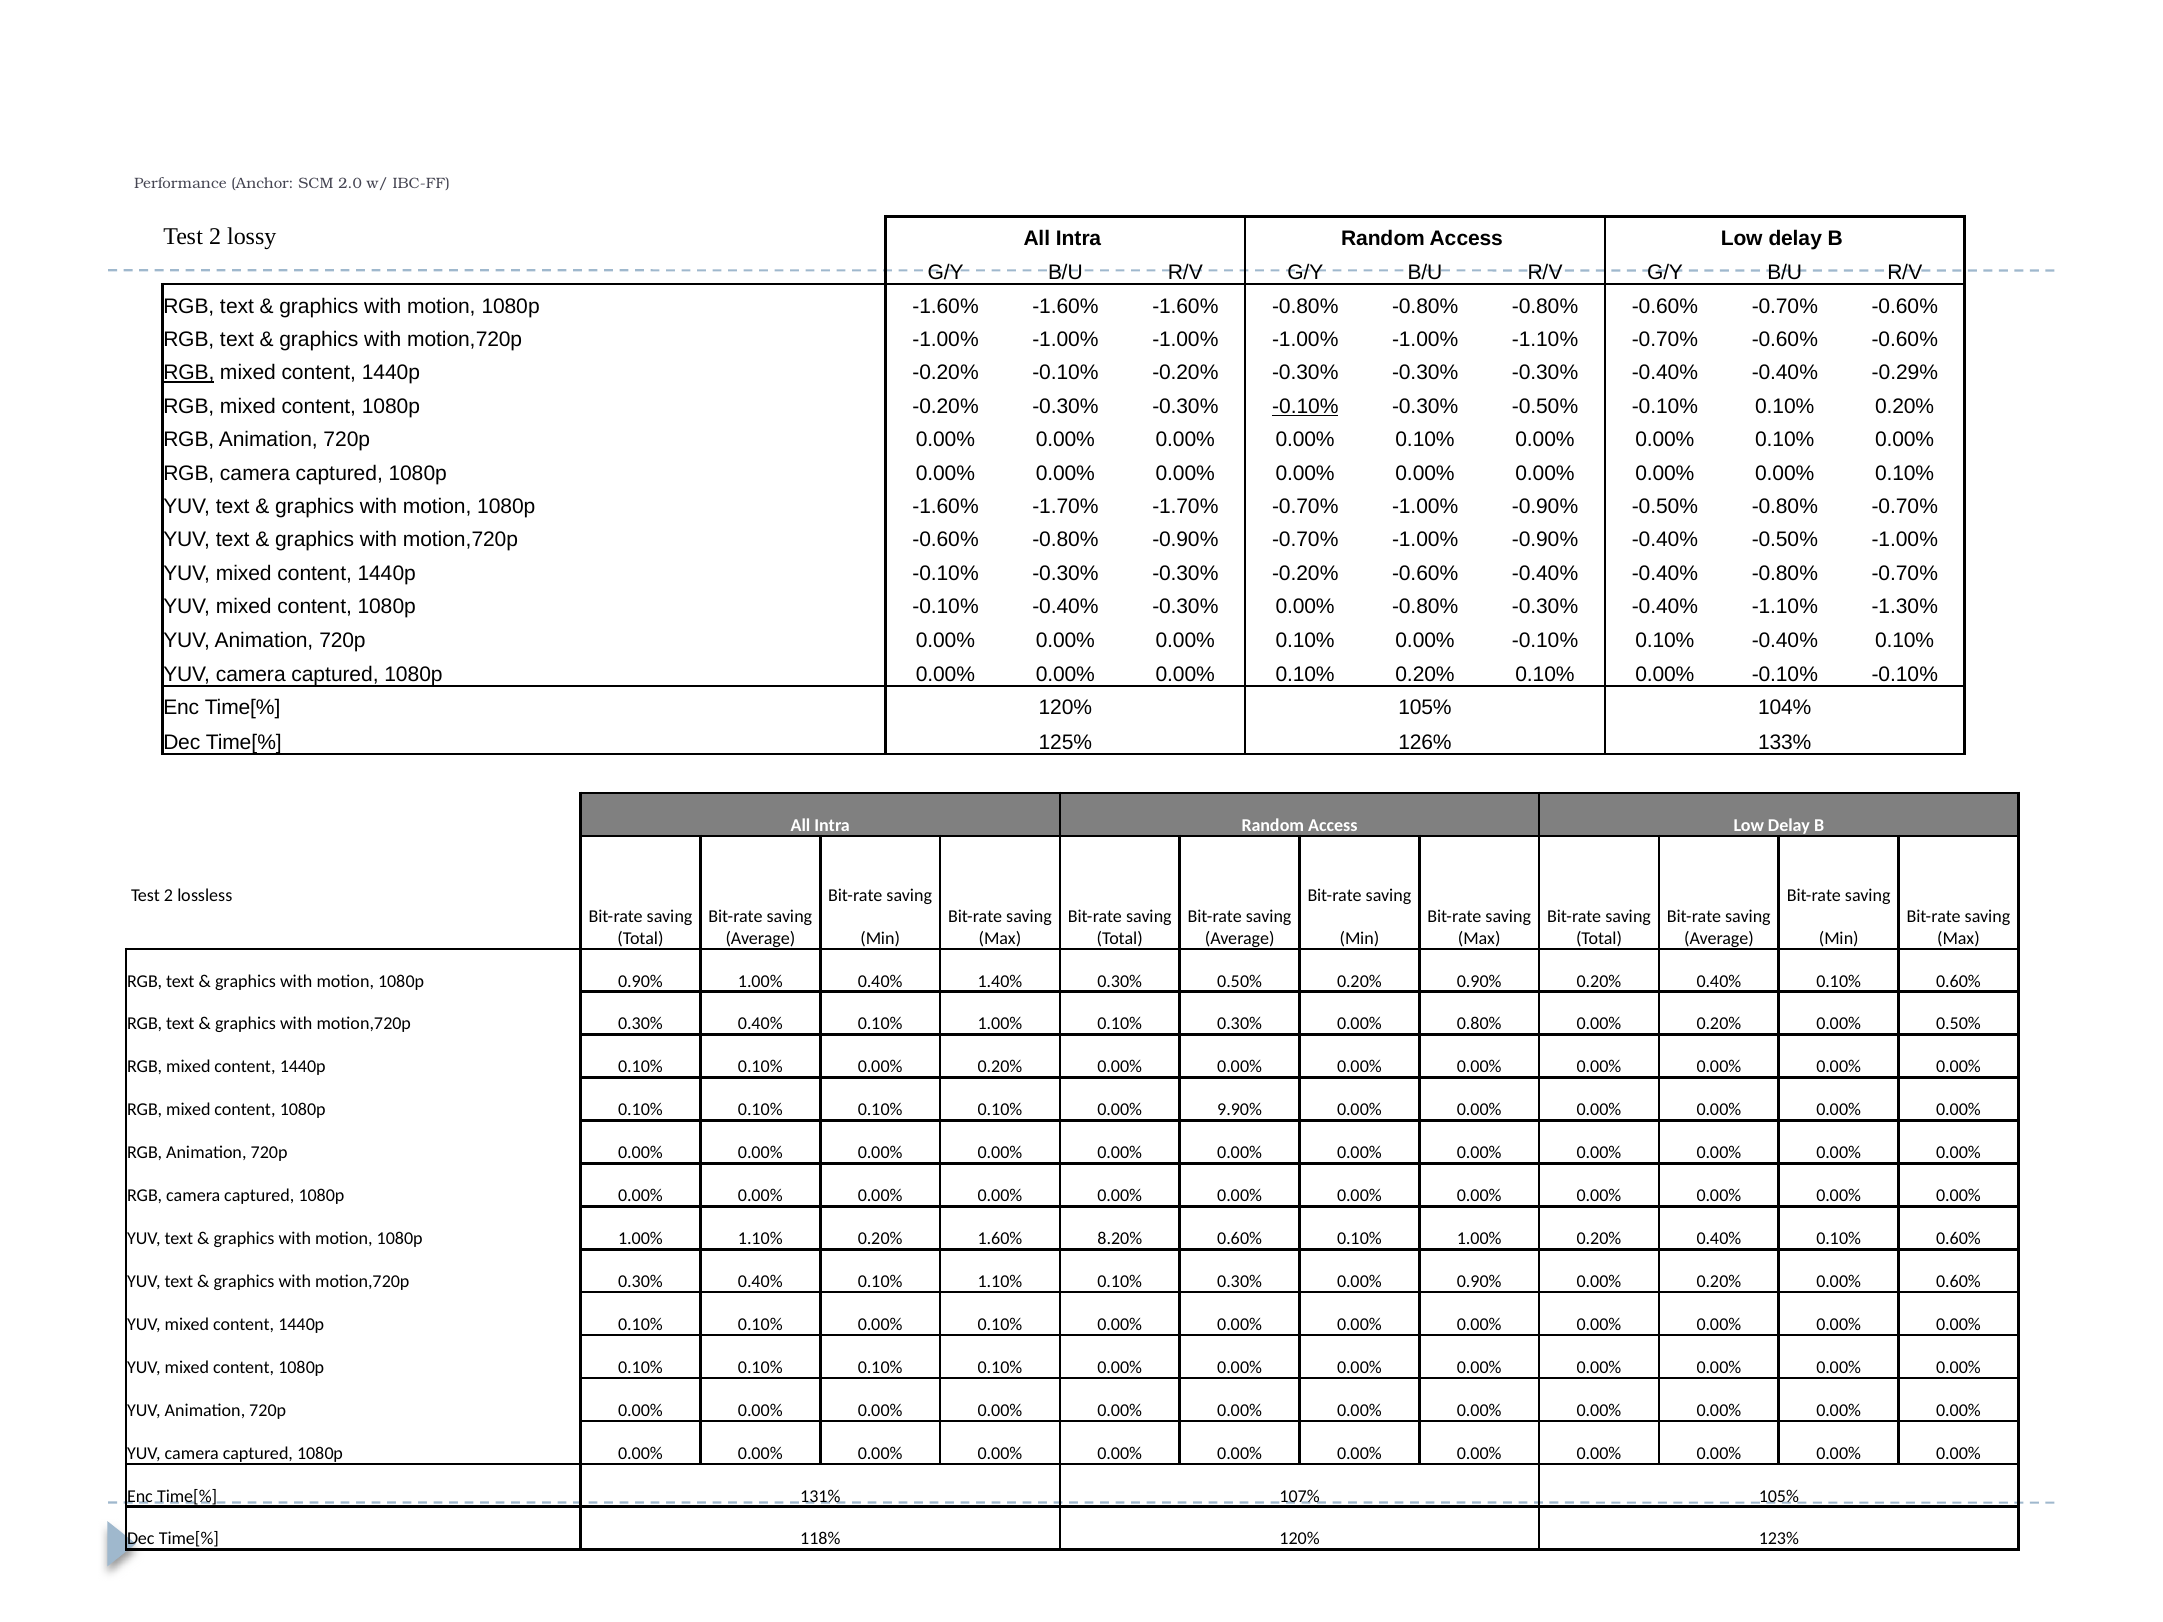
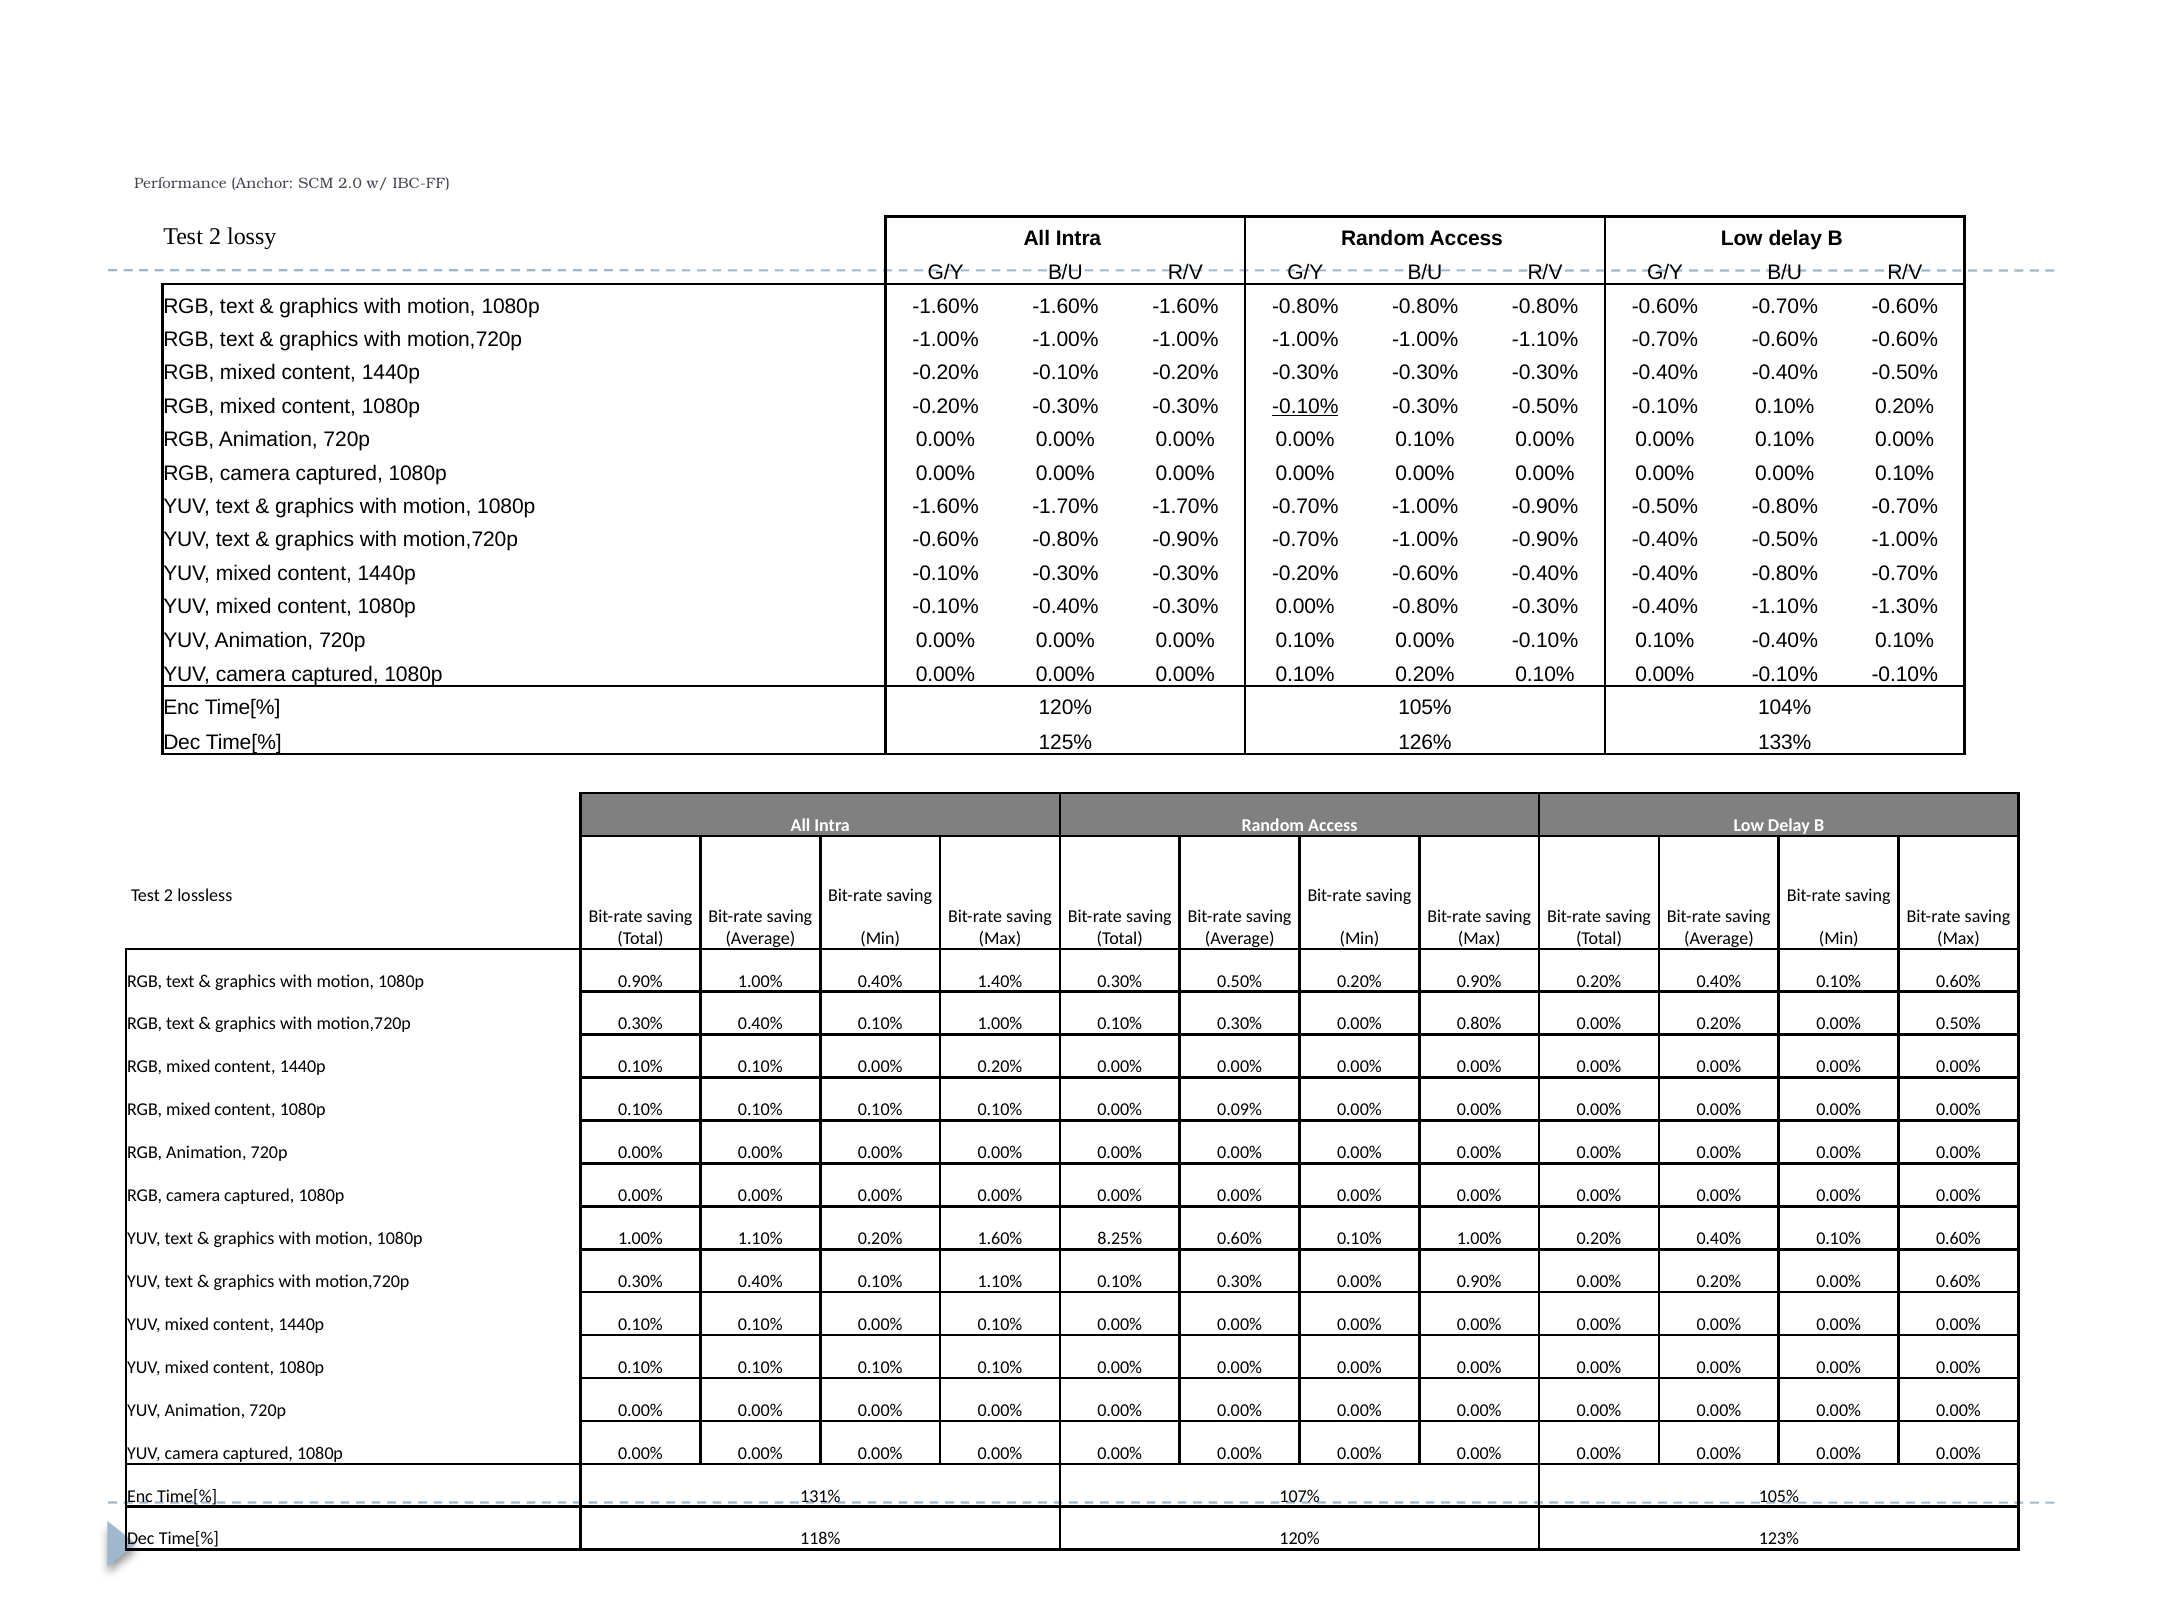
RGB at (189, 373) underline: present -> none
-0.40% -0.40% -0.29%: -0.29% -> -0.50%
9.90%: 9.90% -> 0.09%
8.20%: 8.20% -> 8.25%
